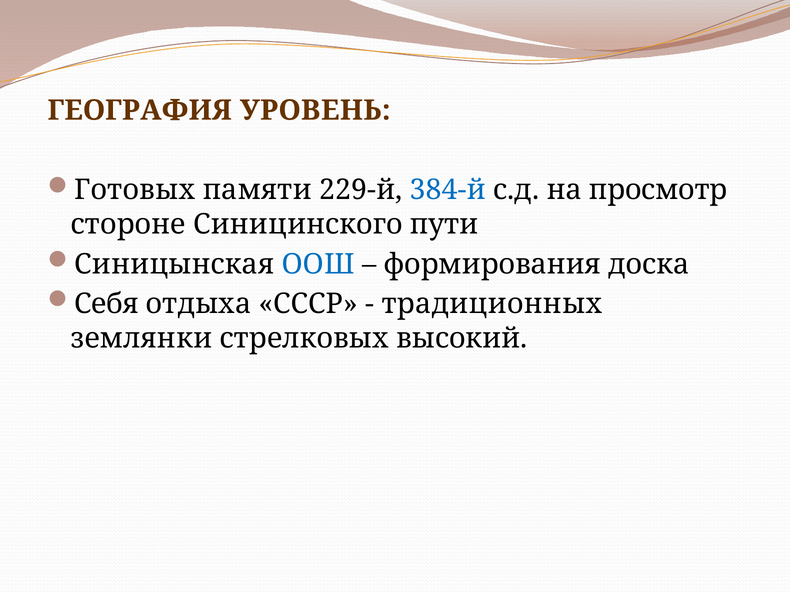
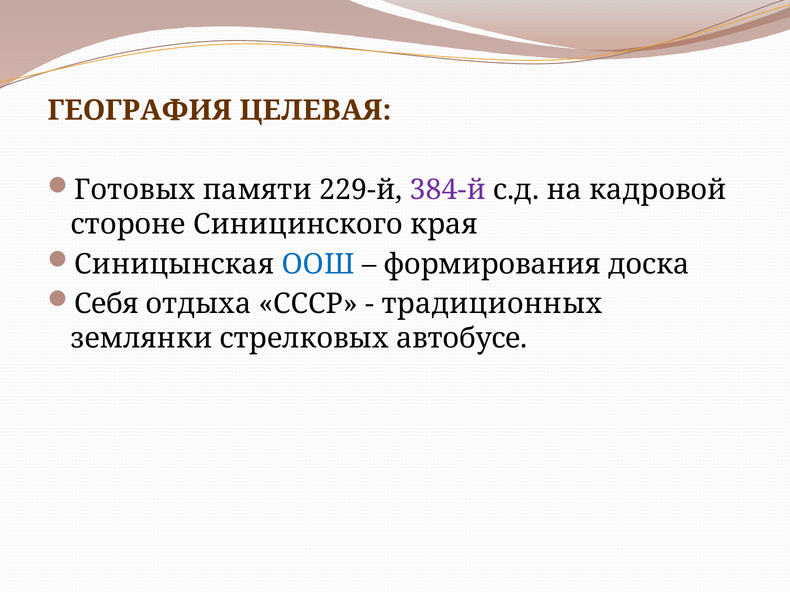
УРОВЕНЬ: УРОВЕНЬ -> ЦЕЛЕВАЯ
384-й colour: blue -> purple
просмотр: просмотр -> кадровой
пути: пути -> края
высокий: высокий -> автобусе
